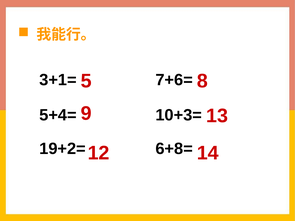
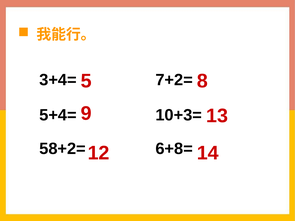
3+1=: 3+1= -> 3+4=
7+6=: 7+6= -> 7+2=
19+2=: 19+2= -> 58+2=
